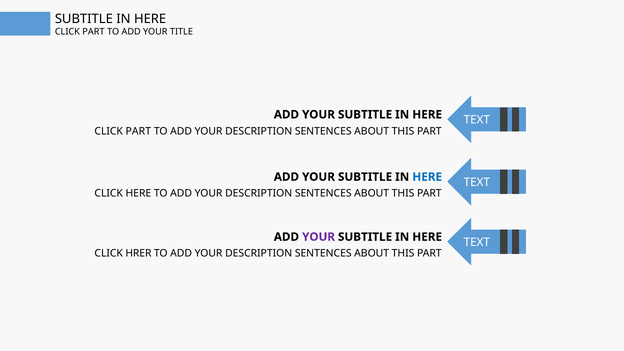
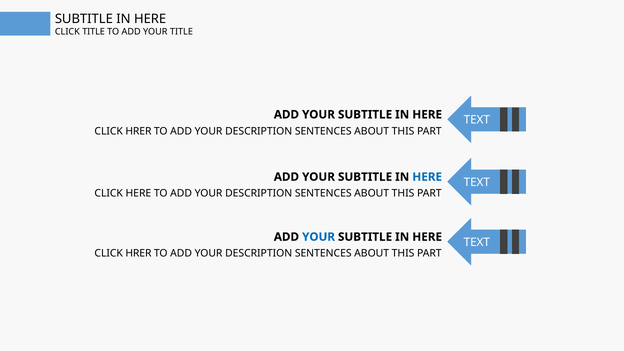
PART at (94, 32): PART -> TITLE
PART at (138, 131): PART -> HRER
YOUR at (319, 237) colour: purple -> blue
